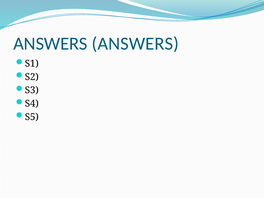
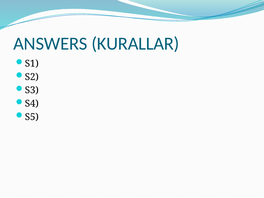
ANSWERS ANSWERS: ANSWERS -> KURALLAR
